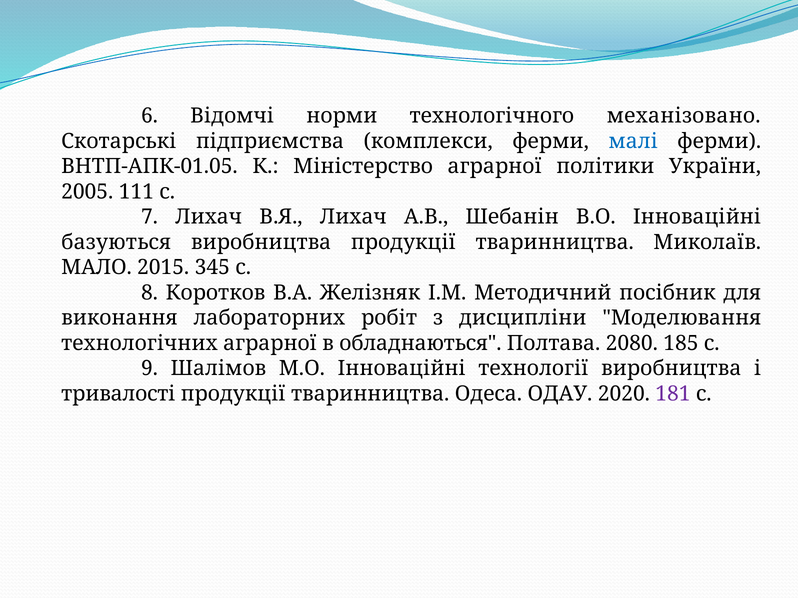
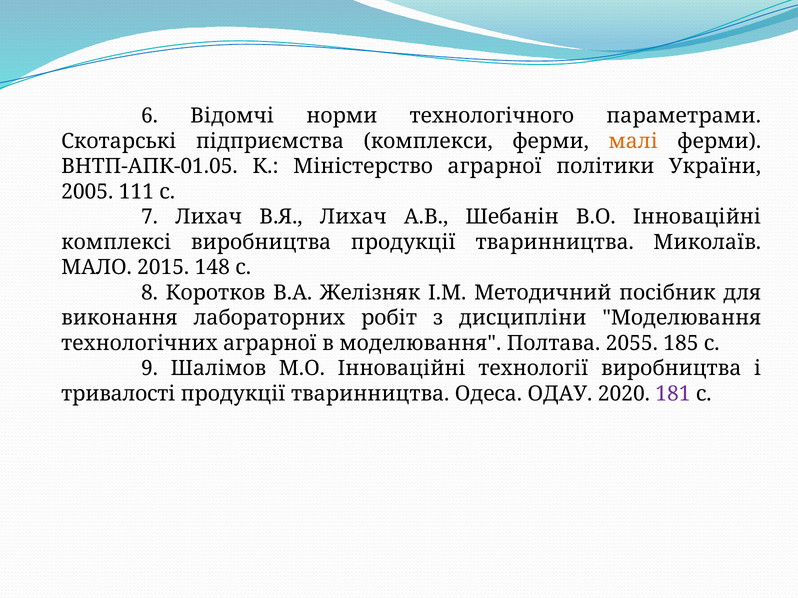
механізовано: механізовано -> параметрами
малі colour: blue -> orange
базуються: базуються -> комплексі
345: 345 -> 148
в обладнаються: обладнаються -> моделювання
2080: 2080 -> 2055
